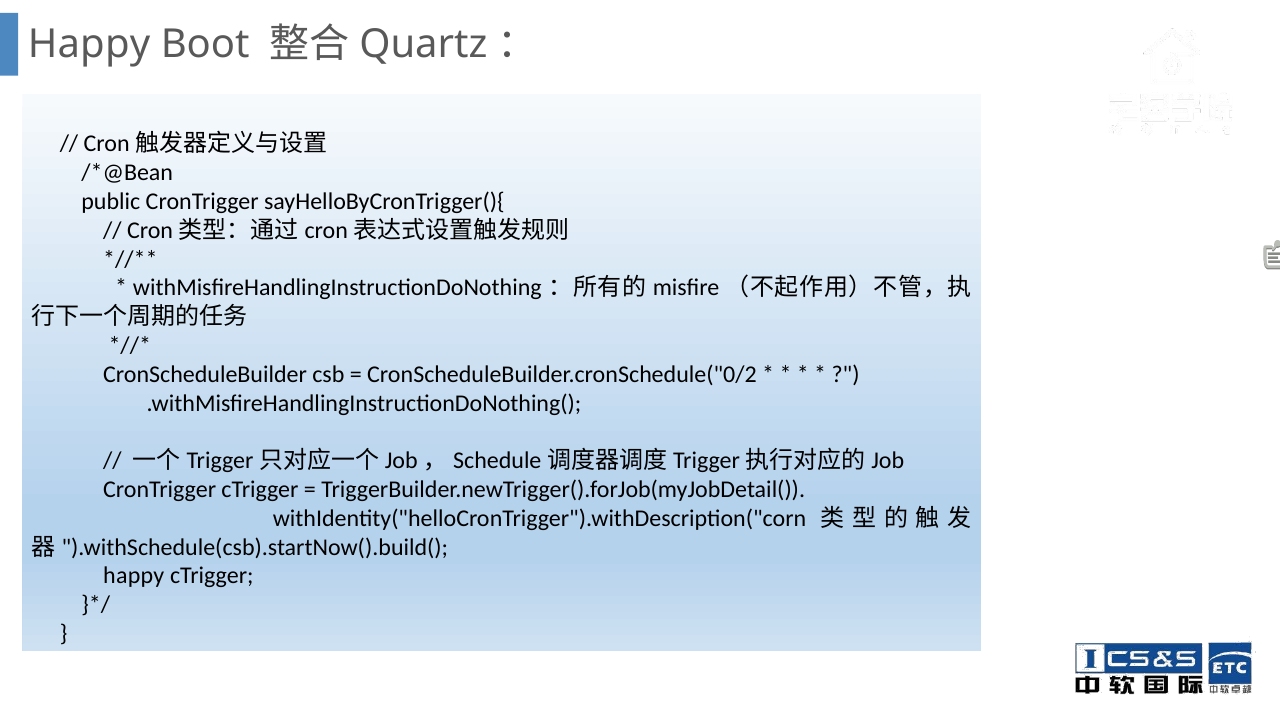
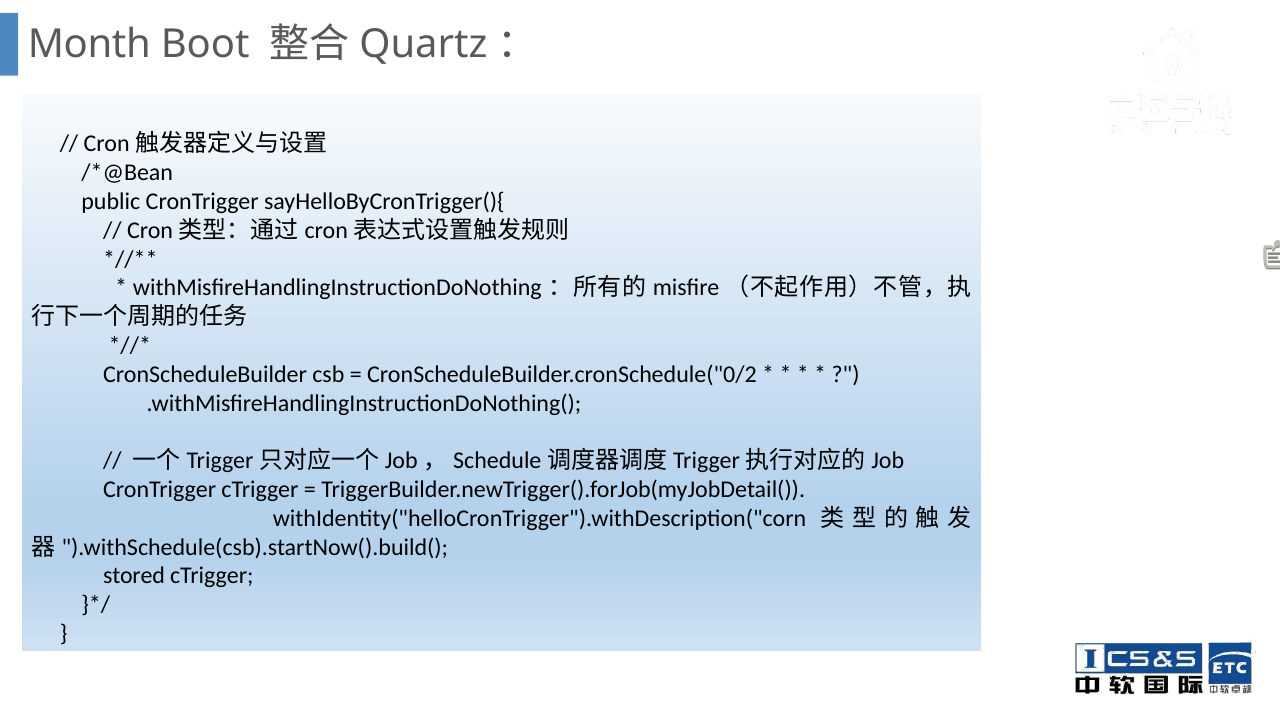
Happy at (89, 44): Happy -> Month
happy at (134, 576): happy -> stored
